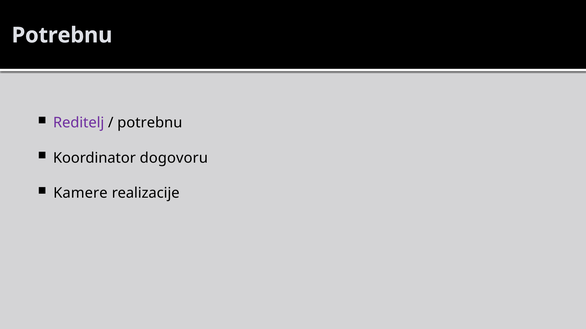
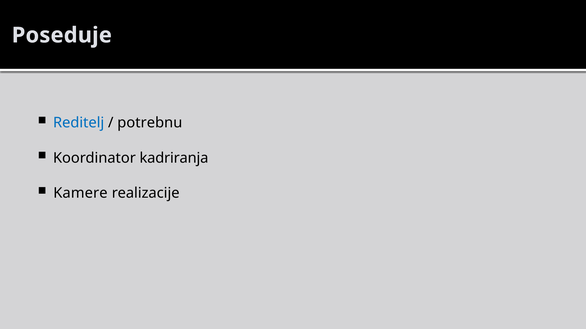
Potrebnu at (62, 35): Potrebnu -> Poseduje
Reditelj colour: purple -> blue
dogovoru: dogovoru -> kadriranja
